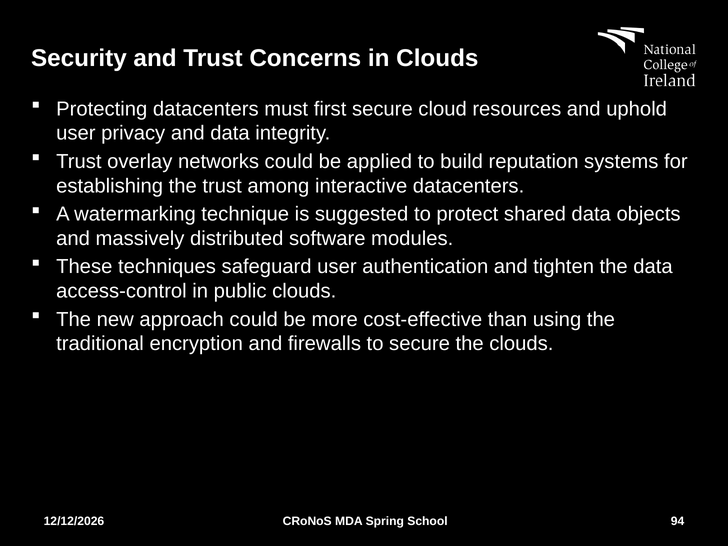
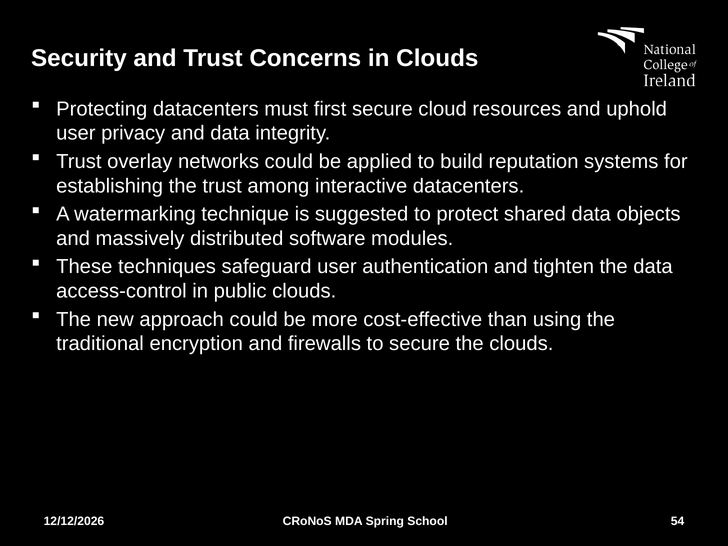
94: 94 -> 54
